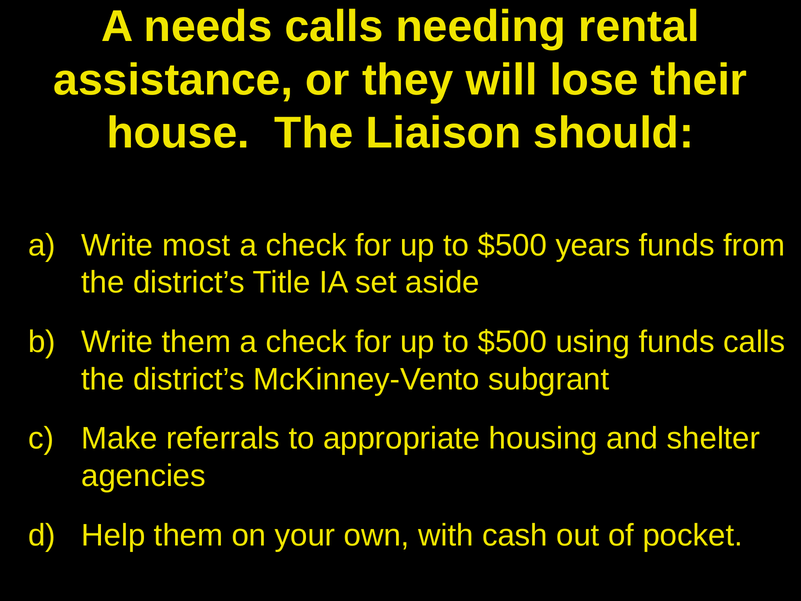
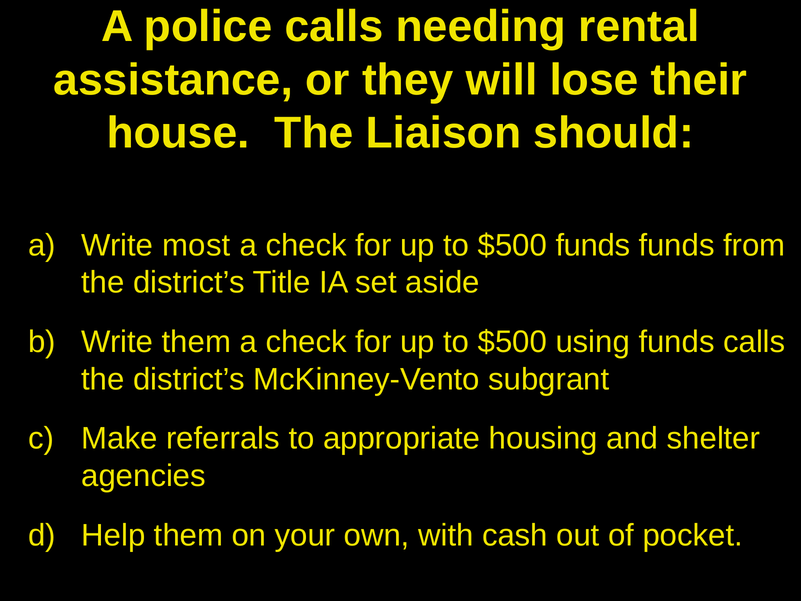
needs: needs -> police
$500 years: years -> funds
